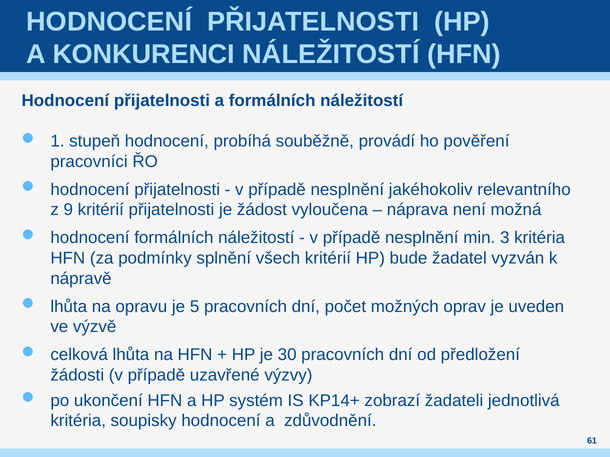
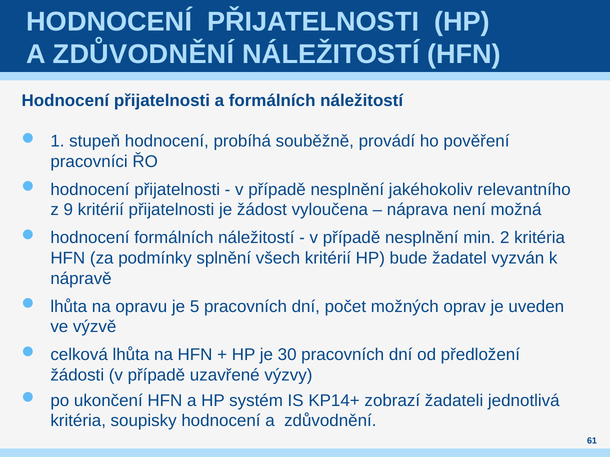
KONKURENCI at (144, 54): KONKURENCI -> ZDŮVODNĚNÍ
3: 3 -> 2
